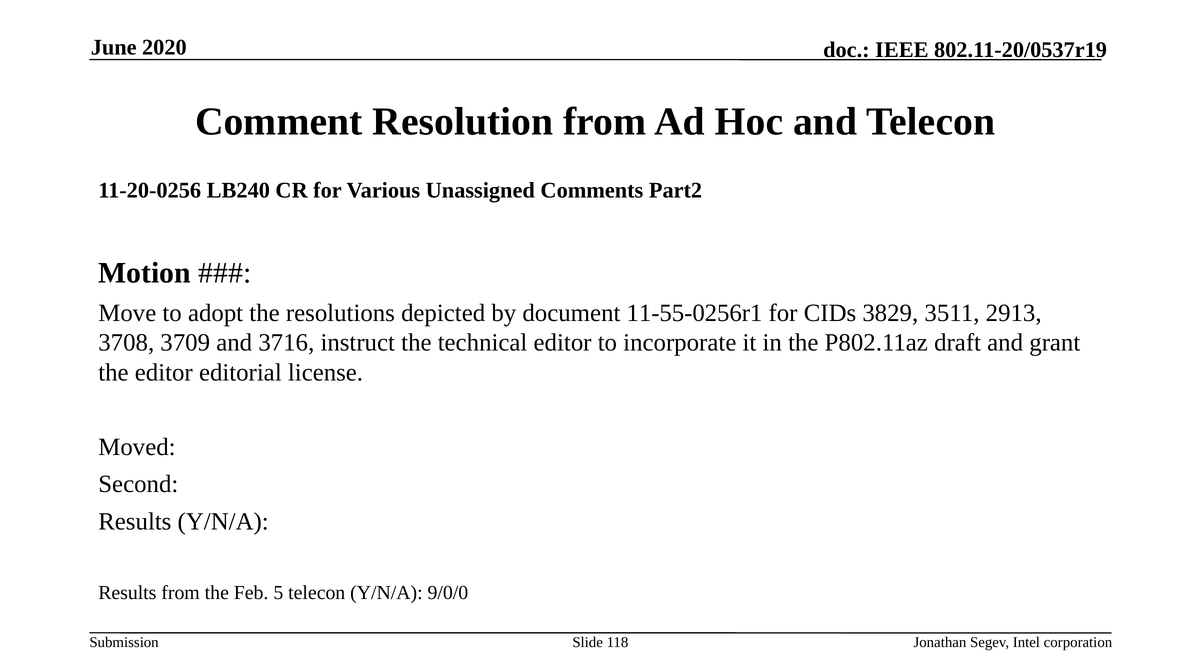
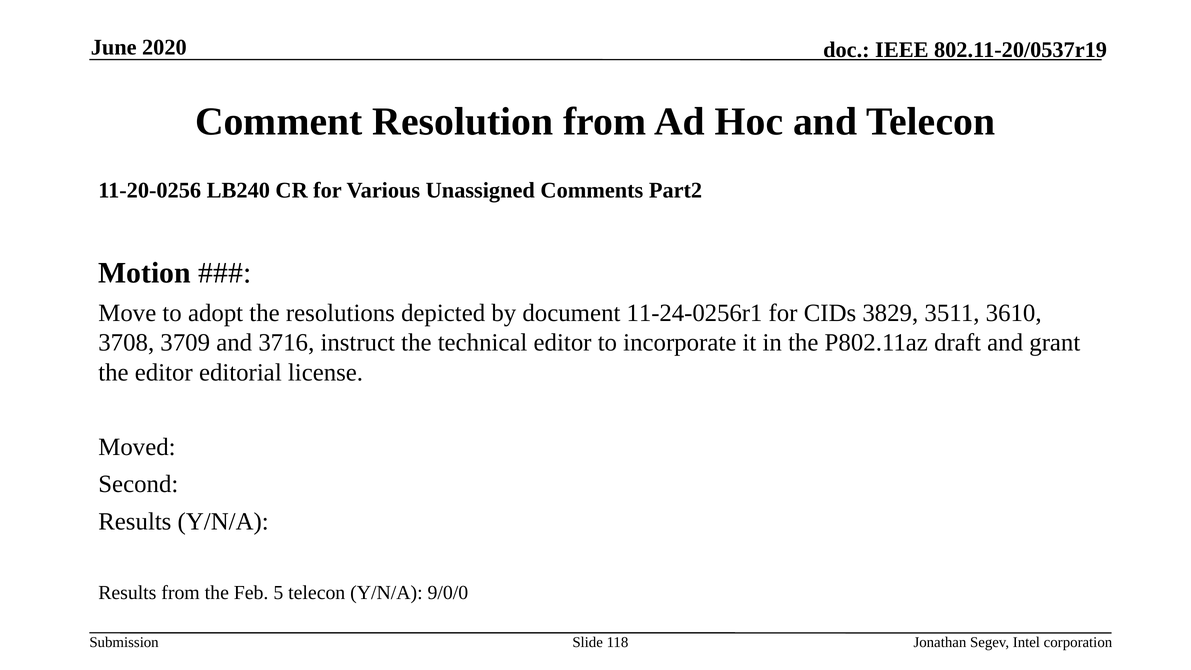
11-55-0256r1: 11-55-0256r1 -> 11-24-0256r1
2913: 2913 -> 3610
